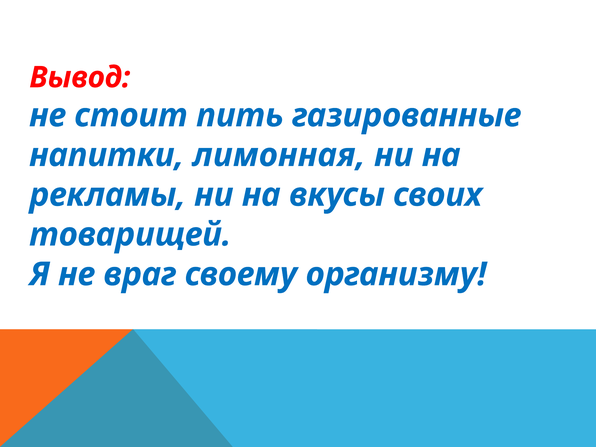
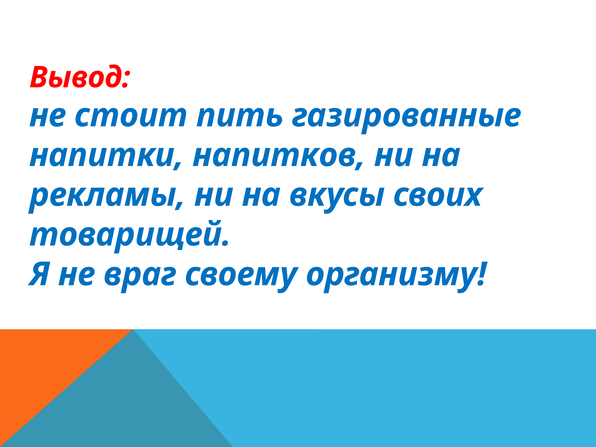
лимонная: лимонная -> напитков
